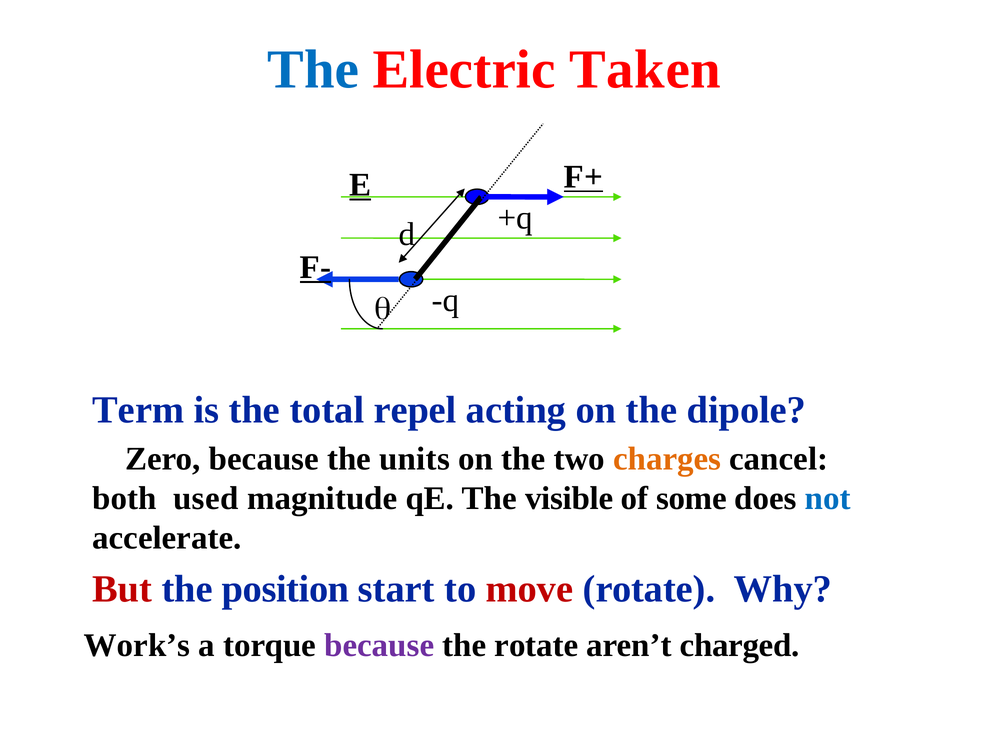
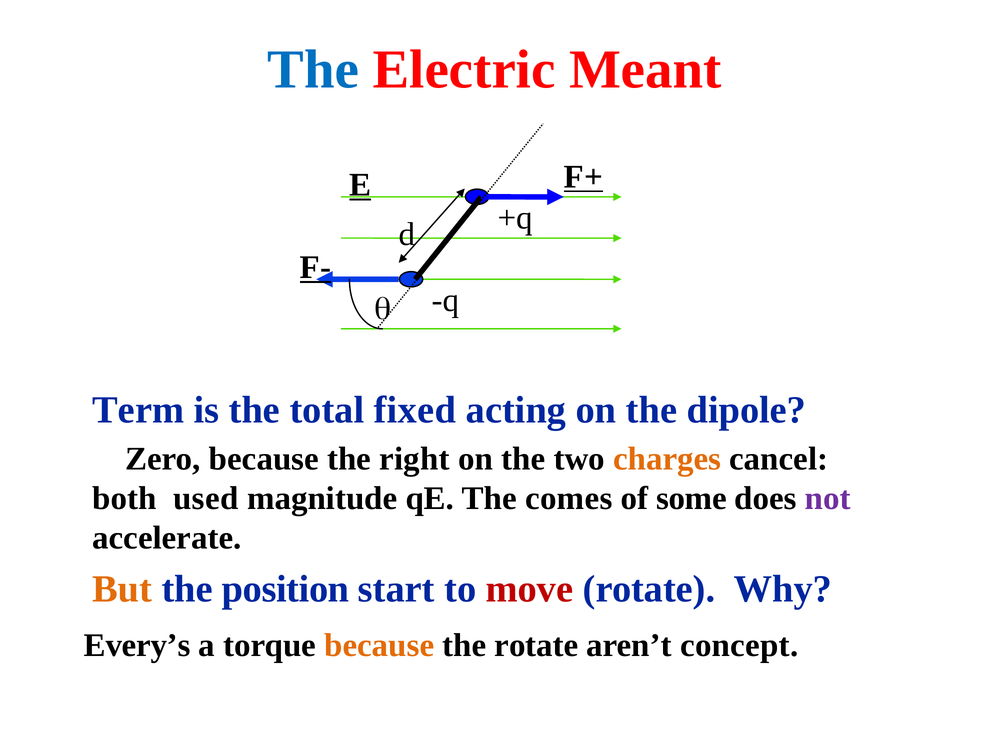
Taken: Taken -> Meant
repel: repel -> fixed
units: units -> right
visible: visible -> comes
not colour: blue -> purple
But colour: red -> orange
Work’s: Work’s -> Every’s
because at (379, 646) colour: purple -> orange
charged: charged -> concept
